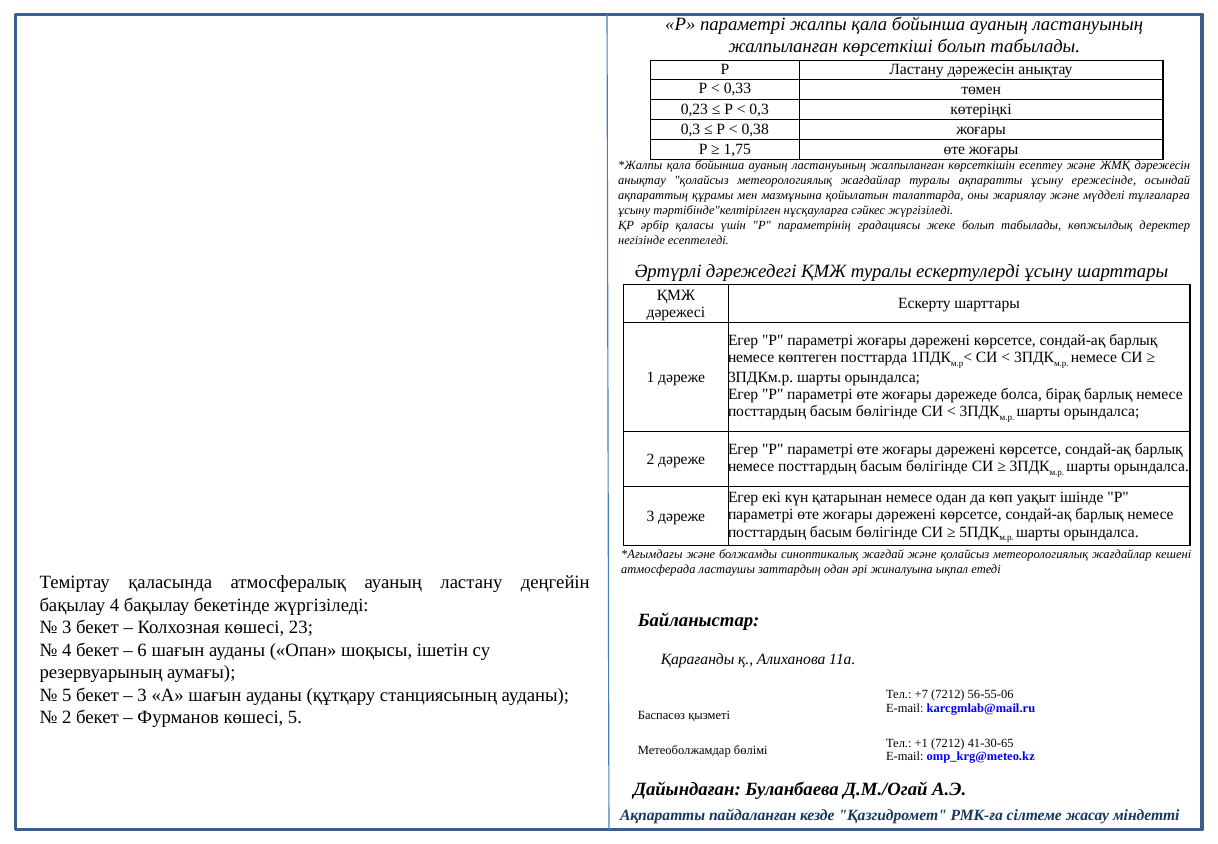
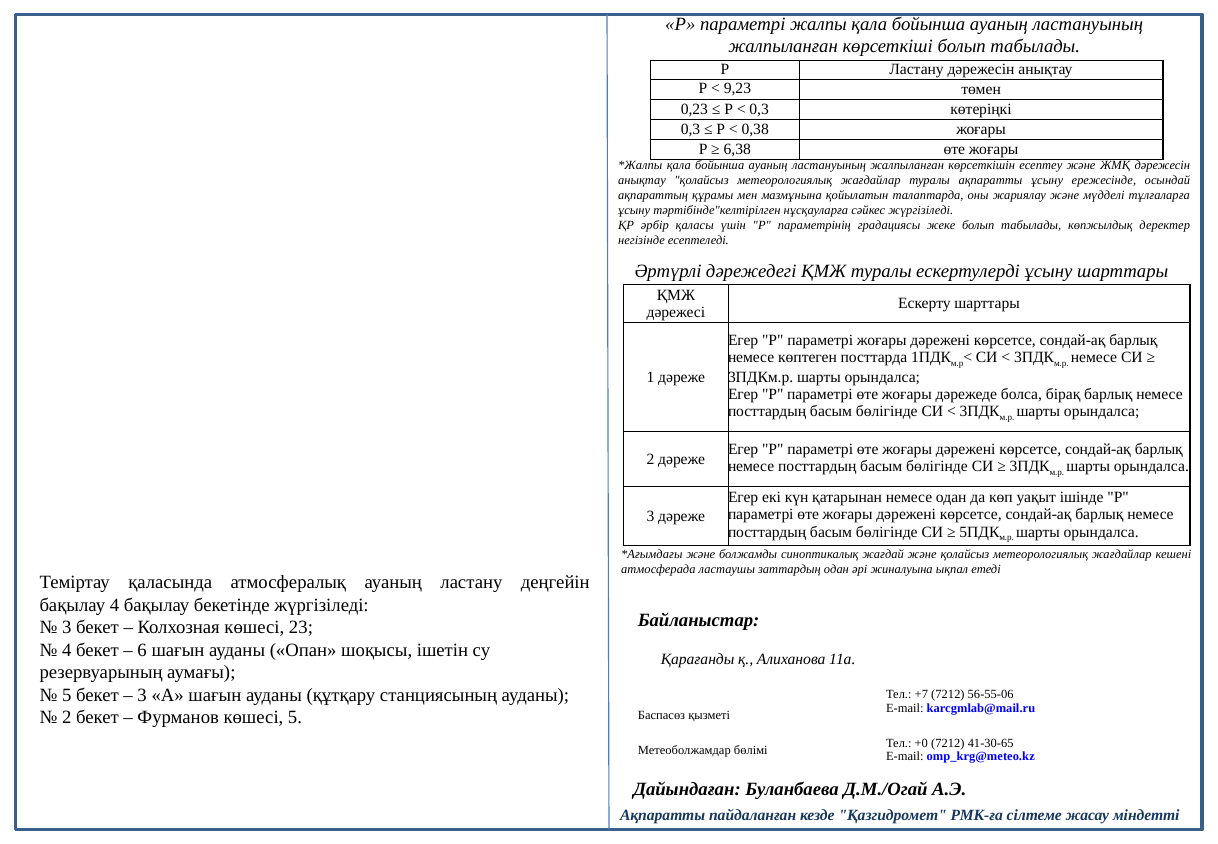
0,33: 0,33 -> 9,23
1,75: 1,75 -> 6,38
+1: +1 -> +0
